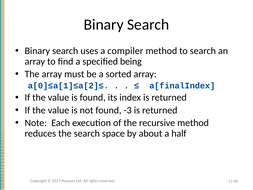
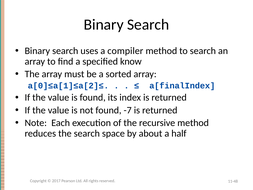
being: being -> know
-3: -3 -> -7
